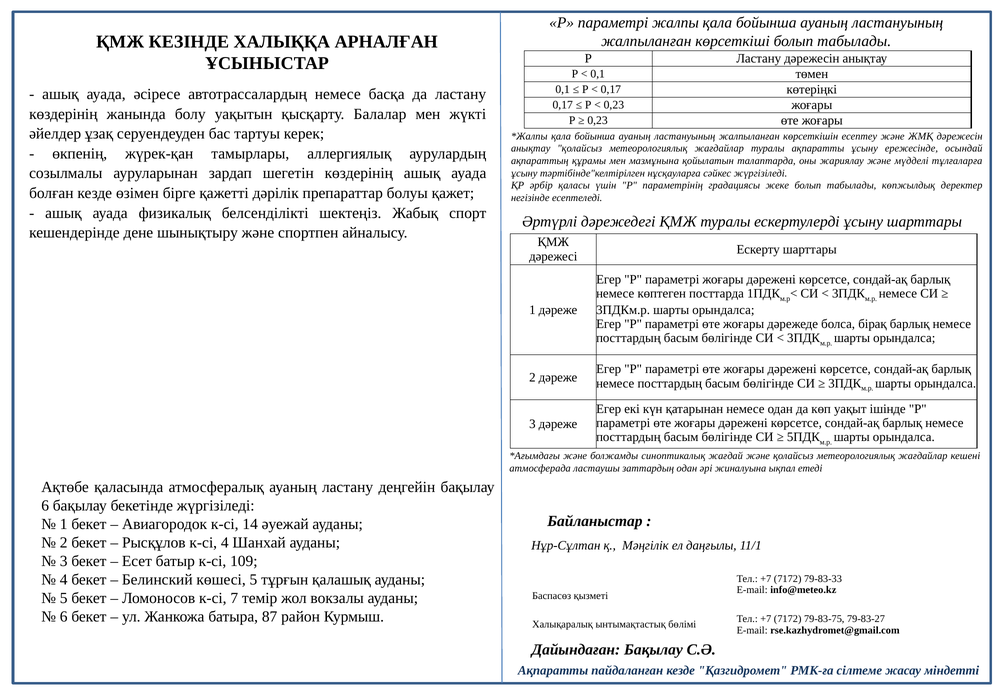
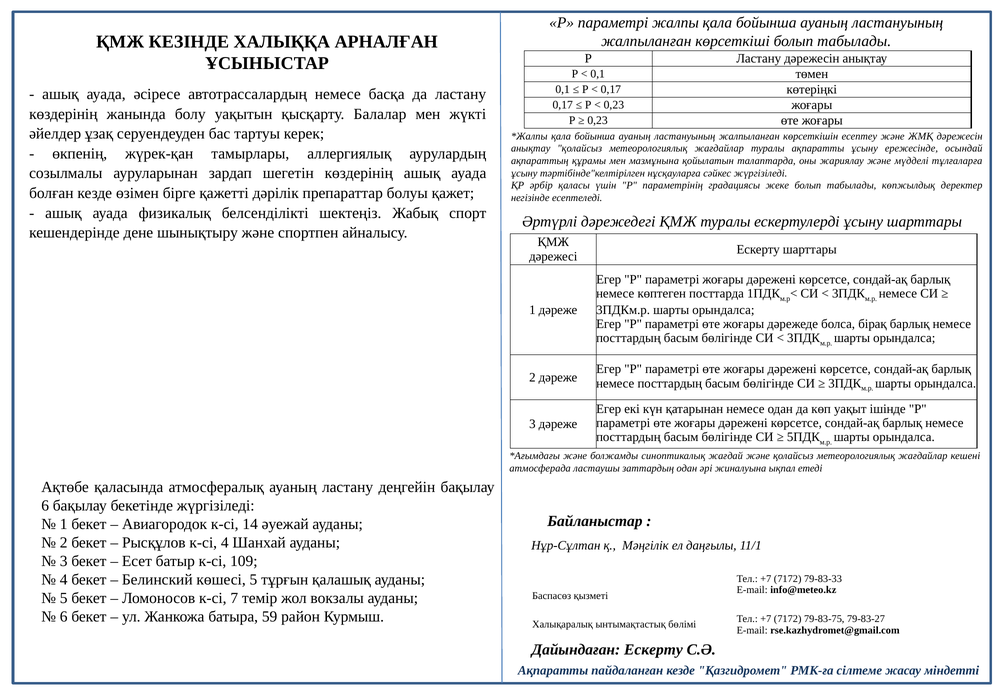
87: 87 -> 59
Дайындаған Бақылау: Бақылау -> Ескерту
